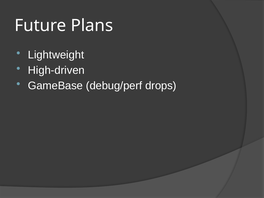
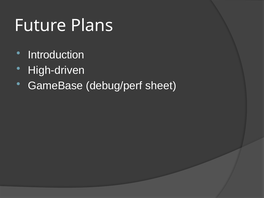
Lightweight: Lightweight -> Introduction
drops: drops -> sheet
